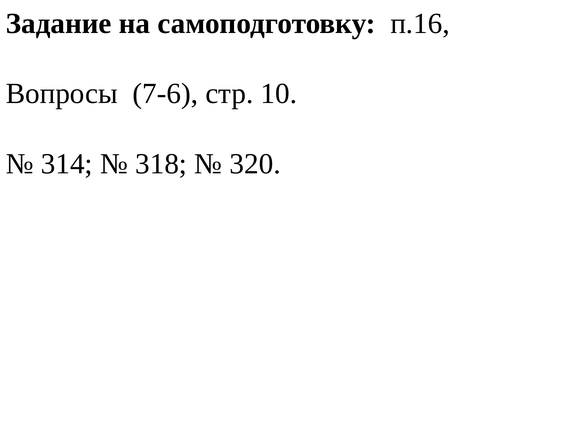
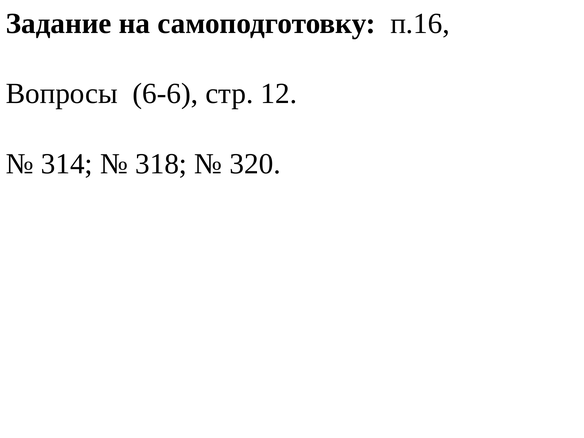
7-6: 7-6 -> 6-6
10: 10 -> 12
